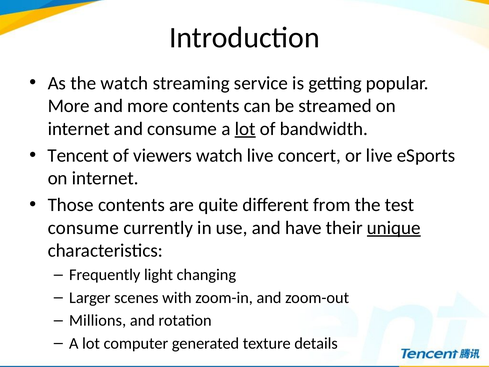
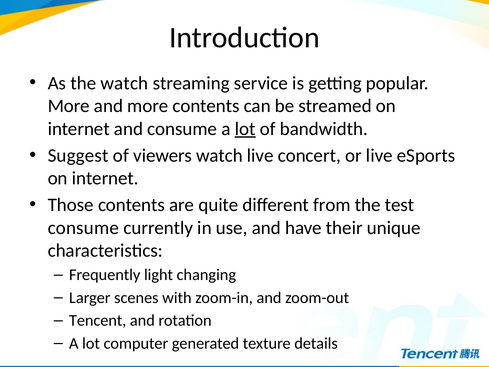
Tencent: Tencent -> Suggest
unique underline: present -> none
Millions: Millions -> Tencent
